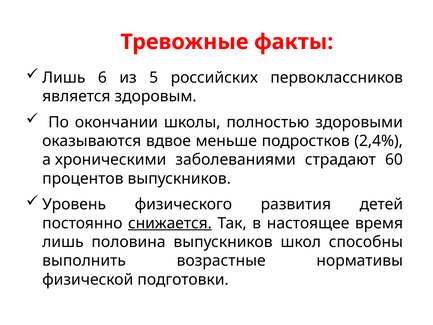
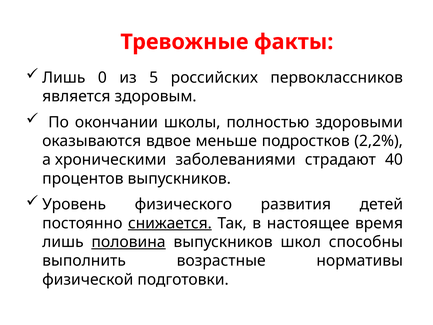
6: 6 -> 0
2,4%: 2,4% -> 2,2%
60: 60 -> 40
половина underline: none -> present
